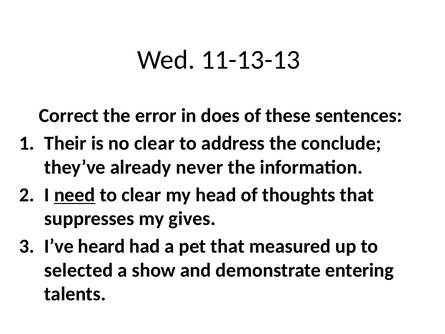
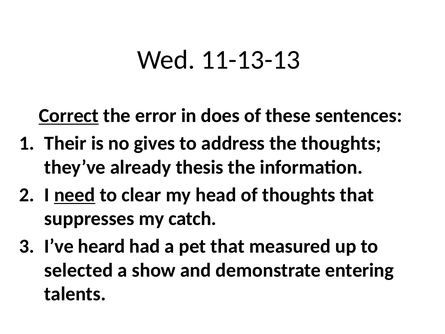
Correct underline: none -> present
no clear: clear -> gives
the conclude: conclude -> thoughts
never: never -> thesis
gives: gives -> catch
